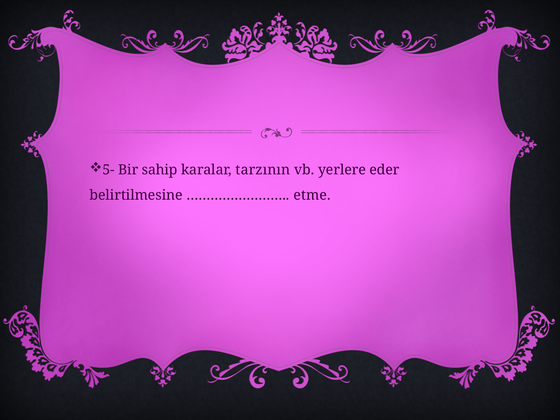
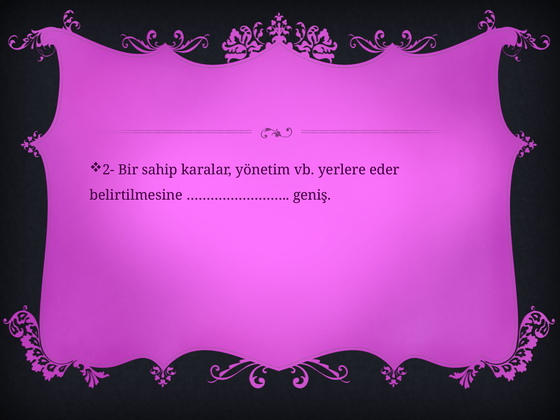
5-: 5- -> 2-
tarzının: tarzının -> yönetim
etme: etme -> geniş
